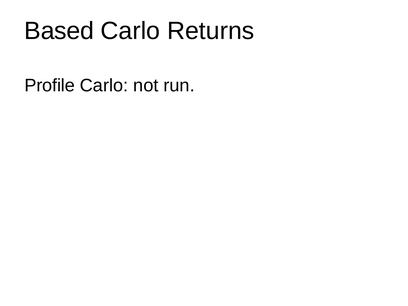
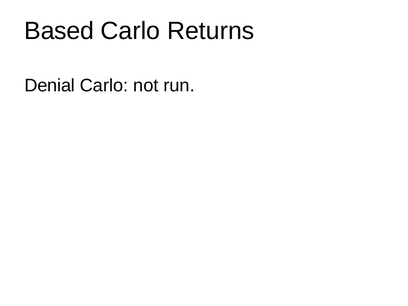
Profile: Profile -> Denial
